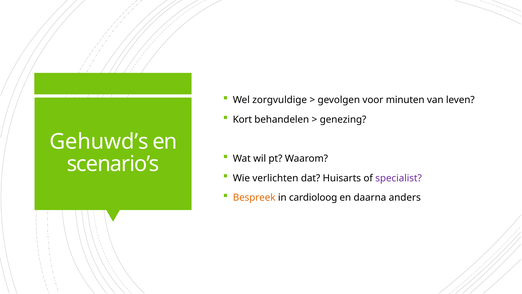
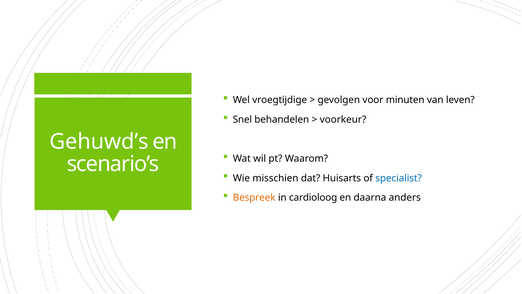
zorgvuldige: zorgvuldige -> vroegtijdige
Kort: Kort -> Snel
genezing: genezing -> voorkeur
verlichten: verlichten -> misschien
specialist colour: purple -> blue
